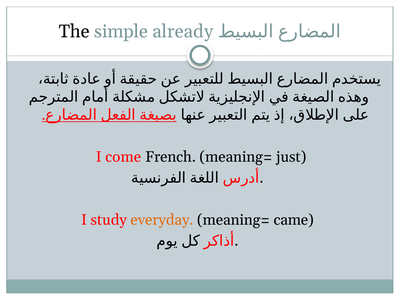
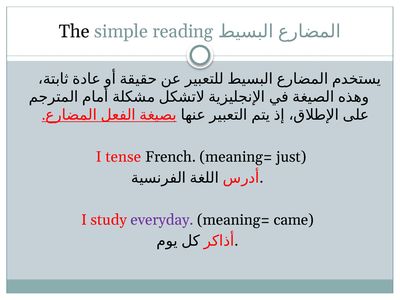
already: already -> reading
come: come -> tense
everyday colour: orange -> purple
